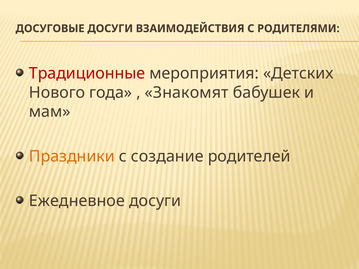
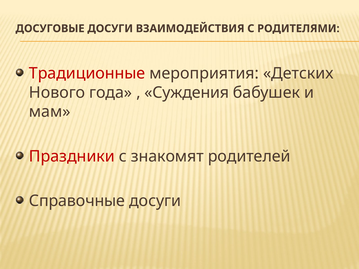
Знакомят: Знакомят -> Суждения
Праздники colour: orange -> red
создание: создание -> знакомят
Ежедневное: Ежедневное -> Справочные
